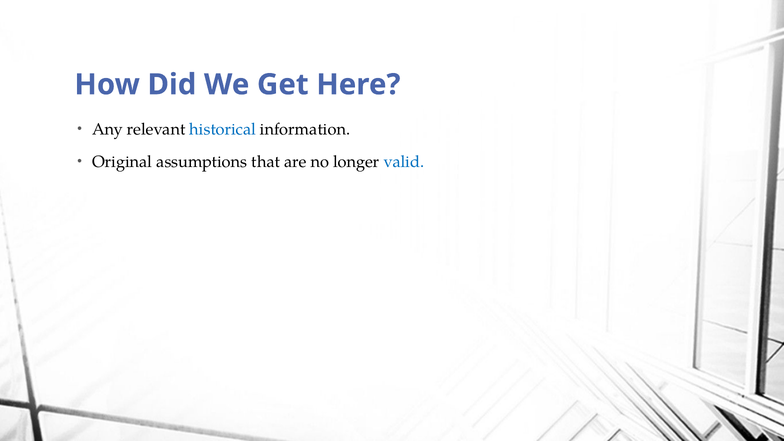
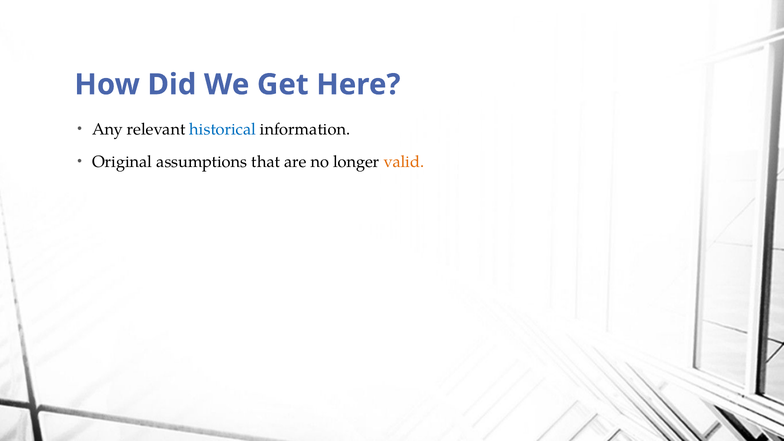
valid colour: blue -> orange
